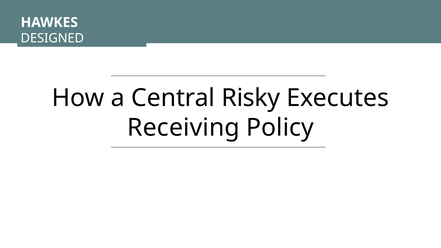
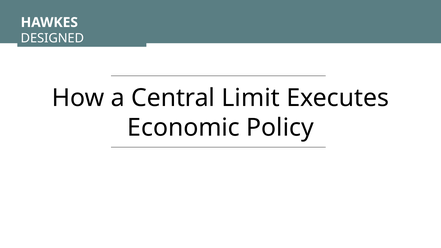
Risky: Risky -> Limit
Receiving: Receiving -> Economic
